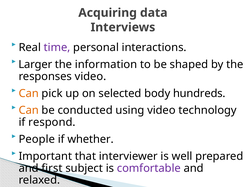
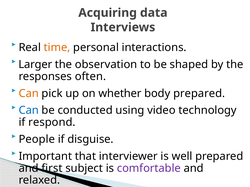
time colour: purple -> orange
information: information -> observation
responses video: video -> often
selected: selected -> whether
body hundreds: hundreds -> prepared
Can at (29, 111) colour: orange -> blue
whether: whether -> disguise
